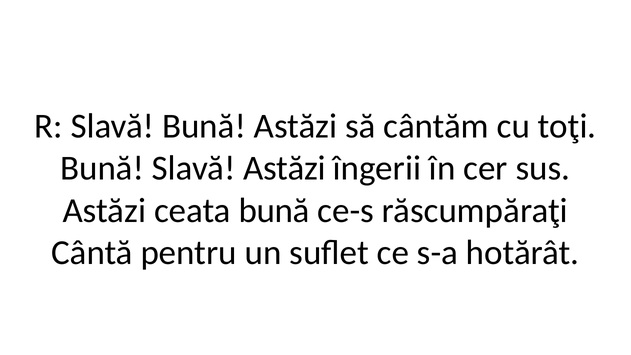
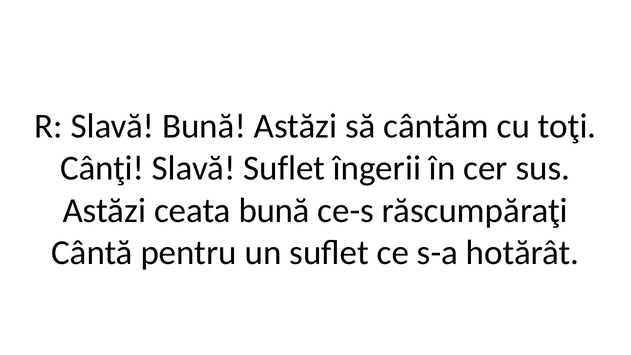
Bună at (102, 168): Bună -> Cânţi
Slavă Astăzi: Astăzi -> Suflet
